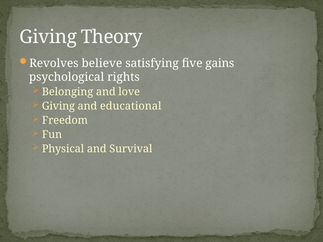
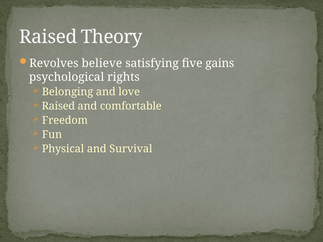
Giving at (48, 37): Giving -> Raised
Giving at (58, 106): Giving -> Raised
educational: educational -> comfortable
